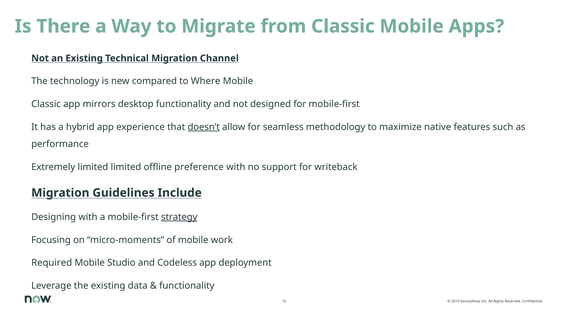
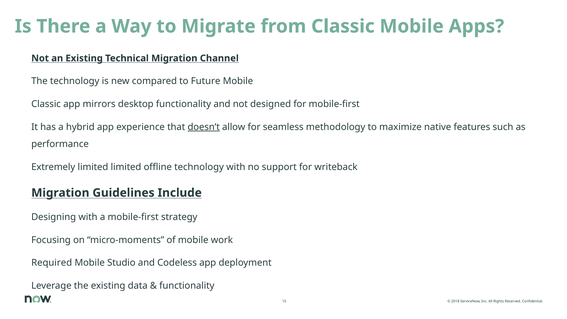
Where: Where -> Future
offline preference: preference -> technology
strategy underline: present -> none
